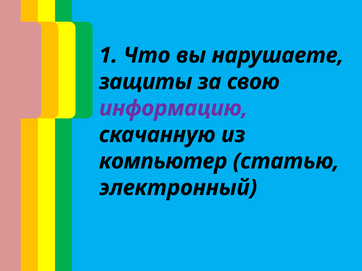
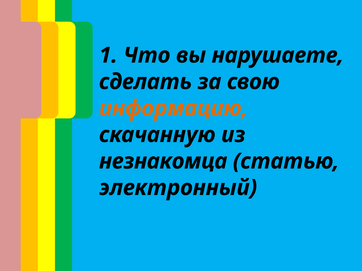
защиты: защиты -> сделать
информацию colour: purple -> orange
компьютер: компьютер -> незнакомца
